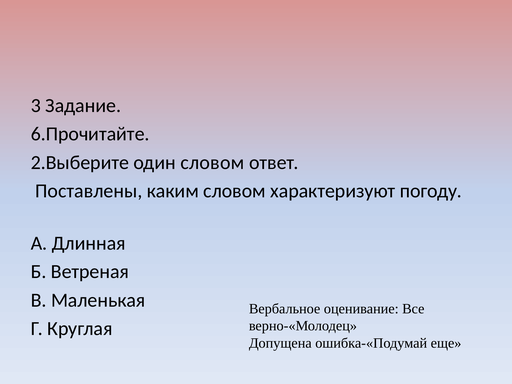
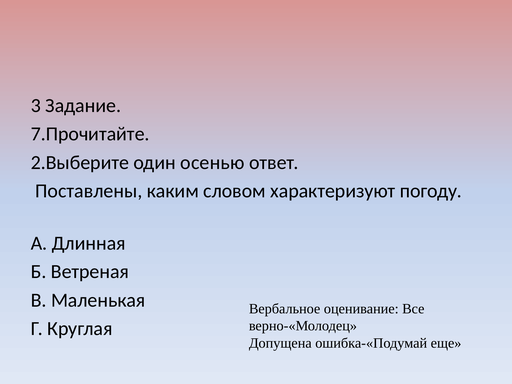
6.Прочитайте: 6.Прочитайте -> 7.Прочитайте
один словом: словом -> осенью
